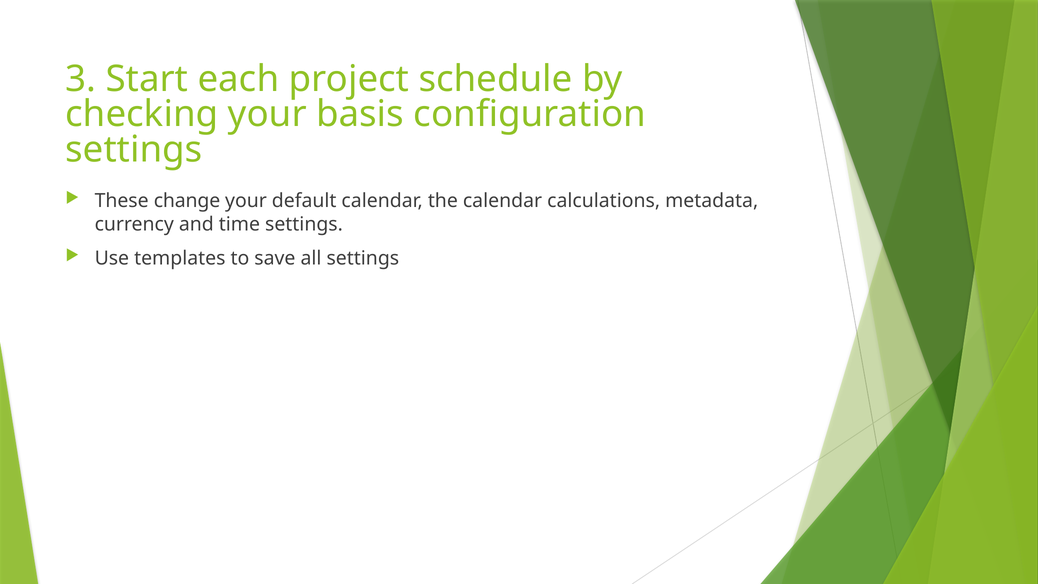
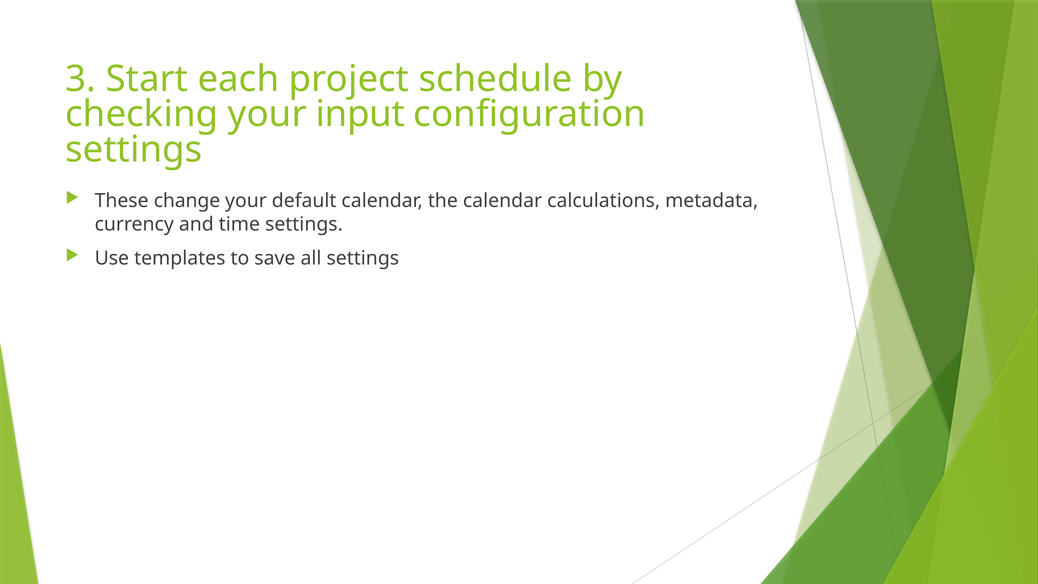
basis: basis -> input
